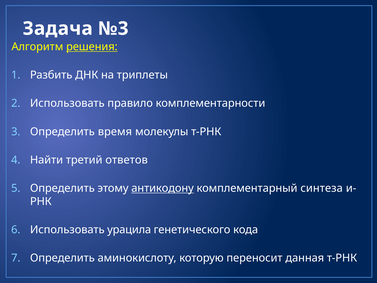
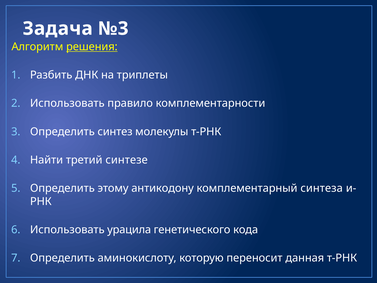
время: время -> синтез
ответов: ответов -> синтезе
антикодону underline: present -> none
